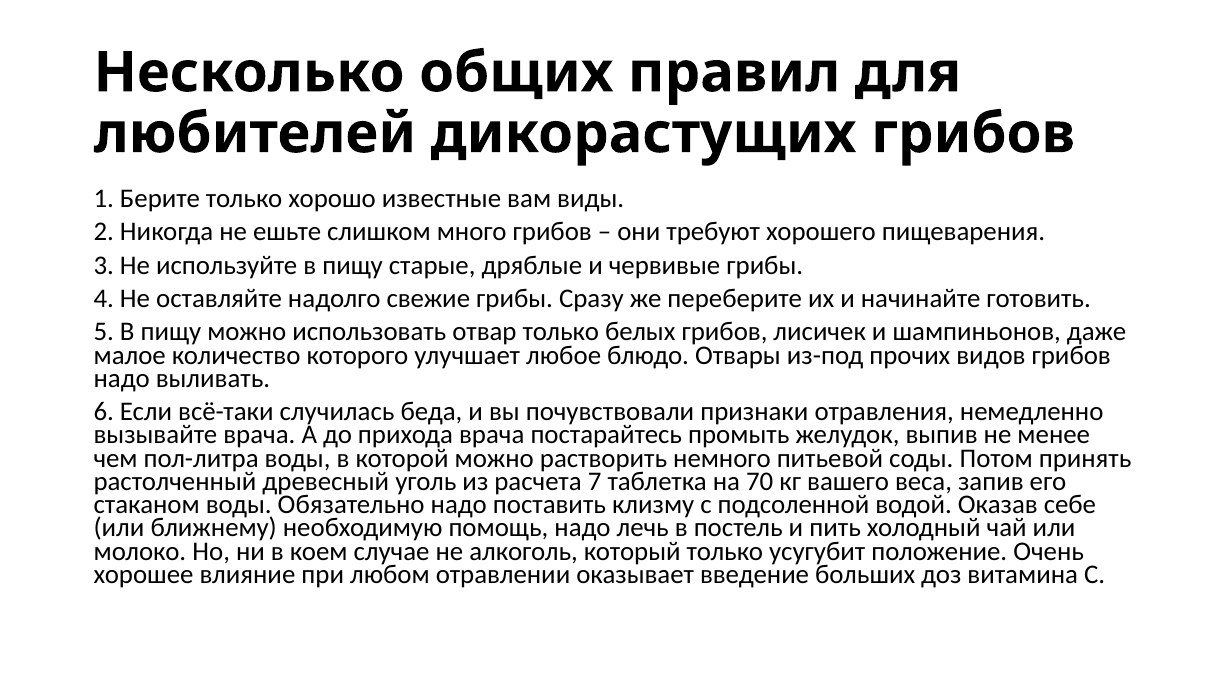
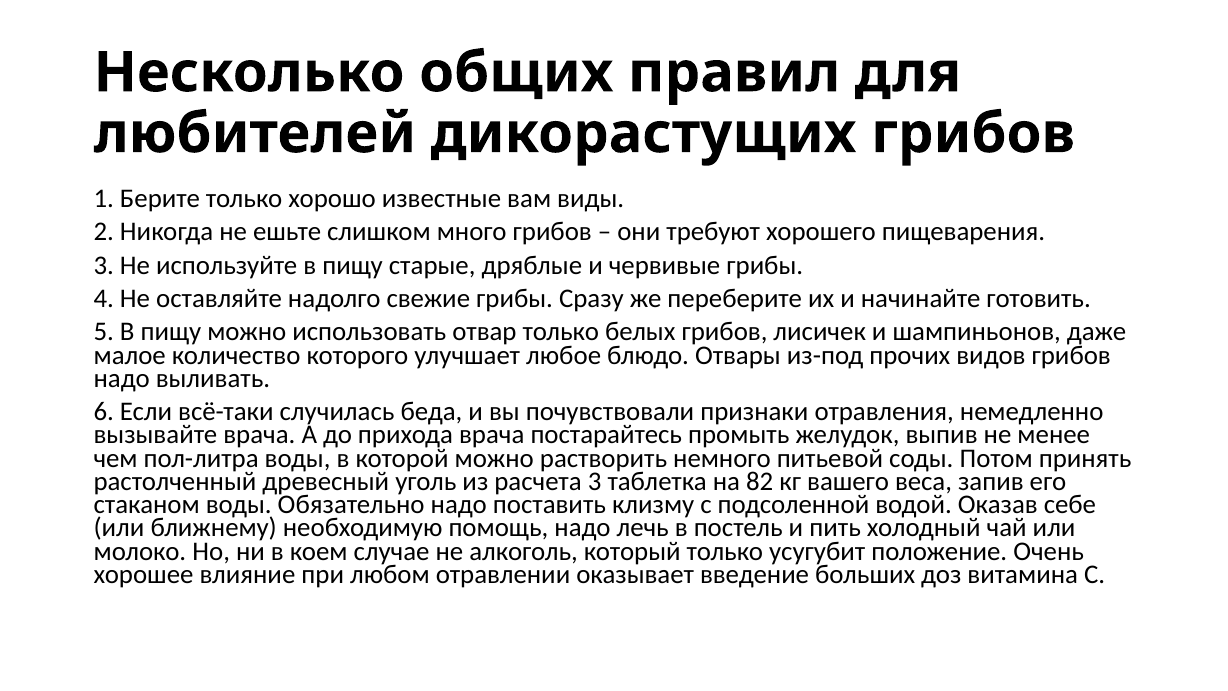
расчета 7: 7 -> 3
70: 70 -> 82
